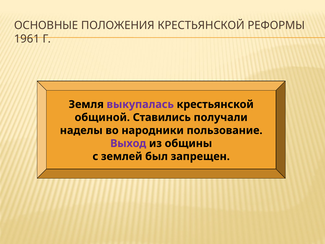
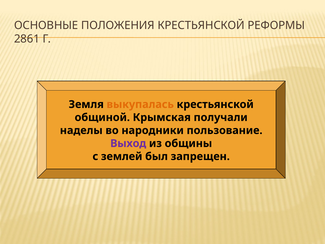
1961: 1961 -> 2861
выкупалась colour: purple -> orange
Ставились: Ставились -> Крымская
